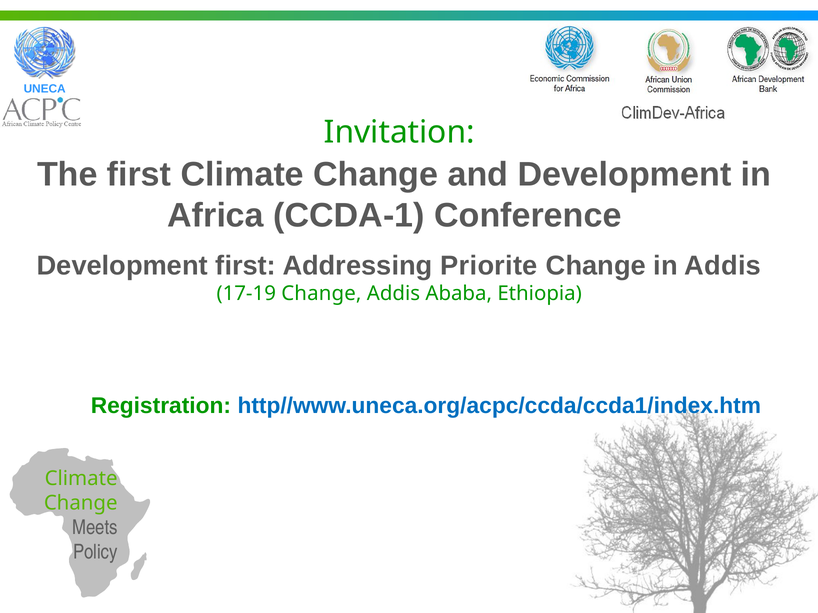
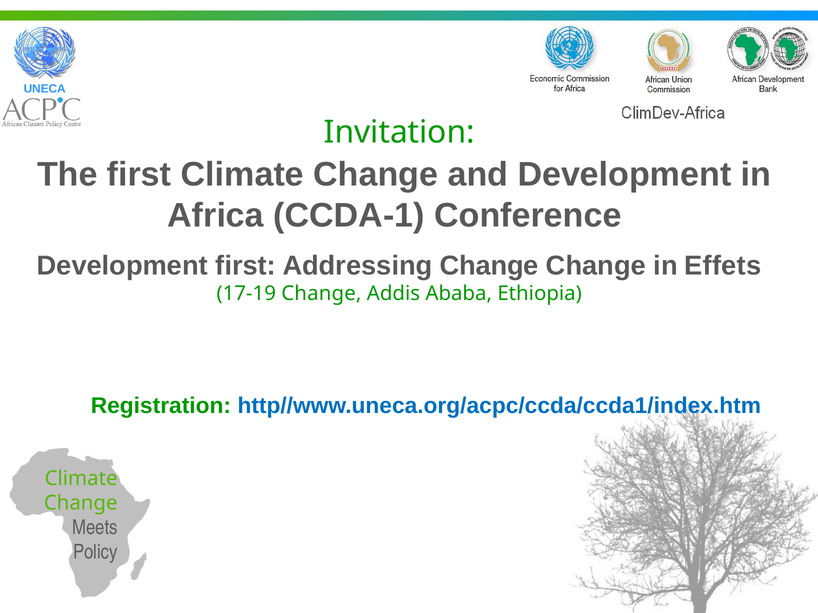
Addressing Priorite: Priorite -> Change
in Addis: Addis -> Effets
